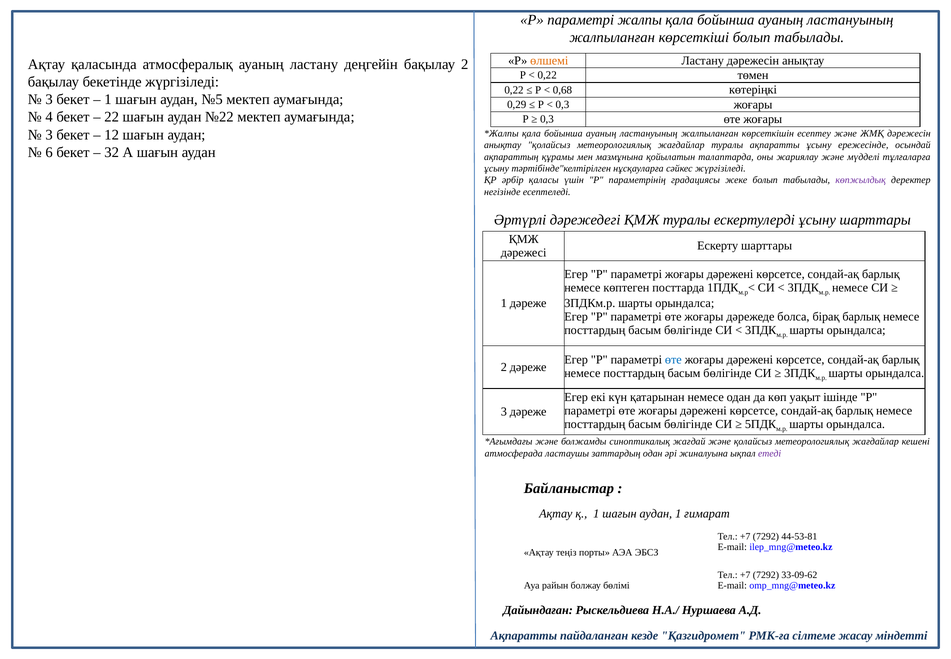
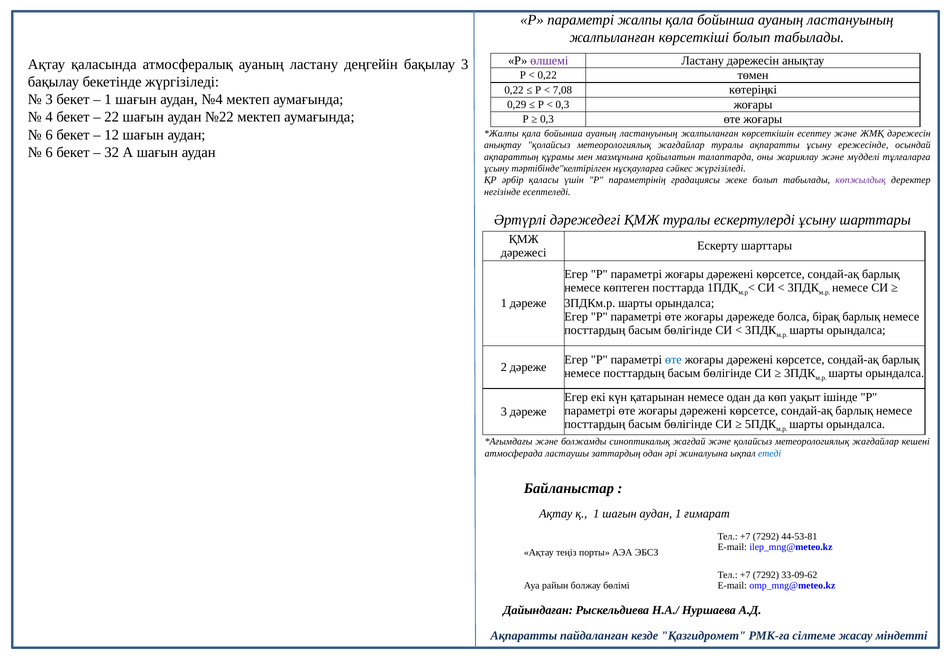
өлшемі colour: orange -> purple
бақылау 2: 2 -> 3
0,68: 0,68 -> 7,08
№5: №5 -> №4
3 at (49, 135): 3 -> 6
етеді colour: purple -> blue
